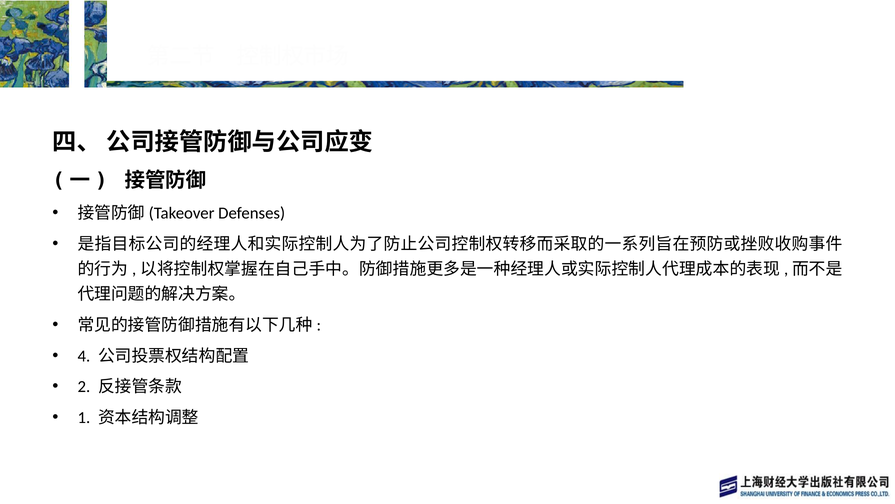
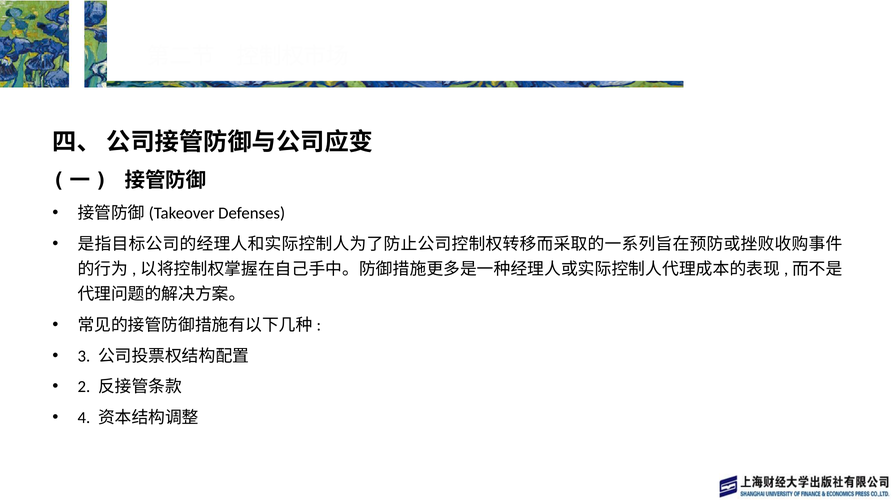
4: 4 -> 3
1: 1 -> 4
